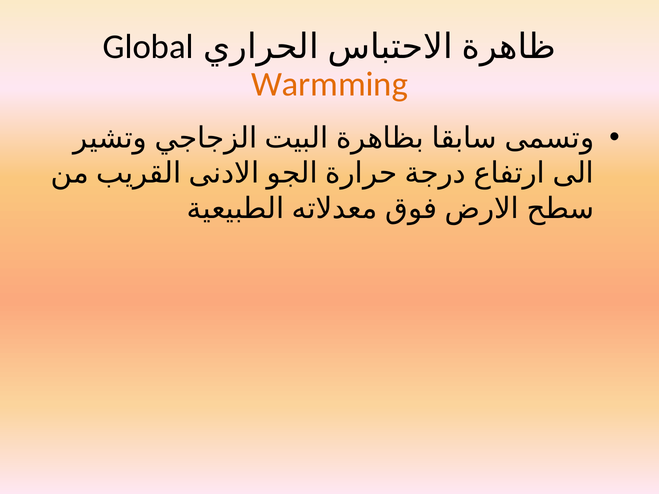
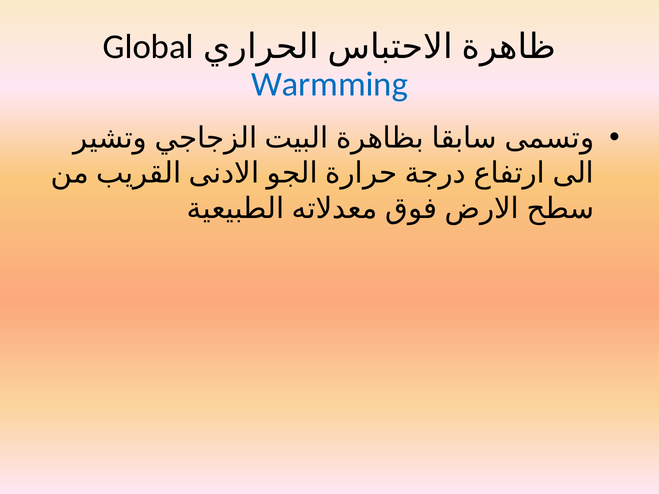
Warmming colour: orange -> blue
